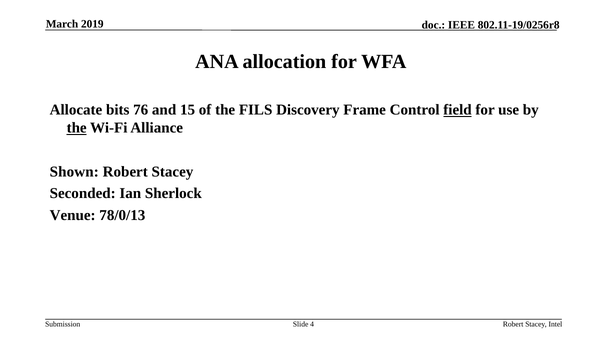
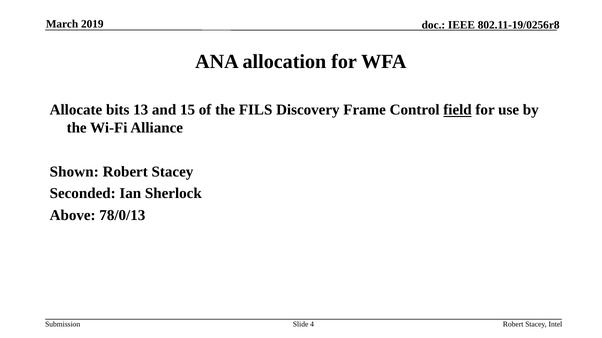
76: 76 -> 13
the at (77, 128) underline: present -> none
Venue: Venue -> Above
